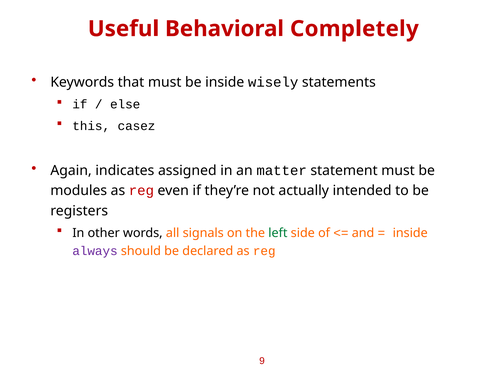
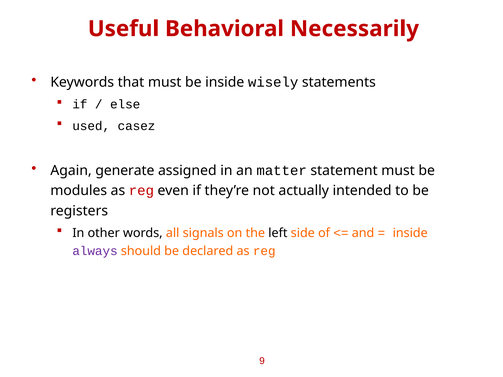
Completely: Completely -> Necessarily
this: this -> used
indicates: indicates -> generate
left colour: green -> black
